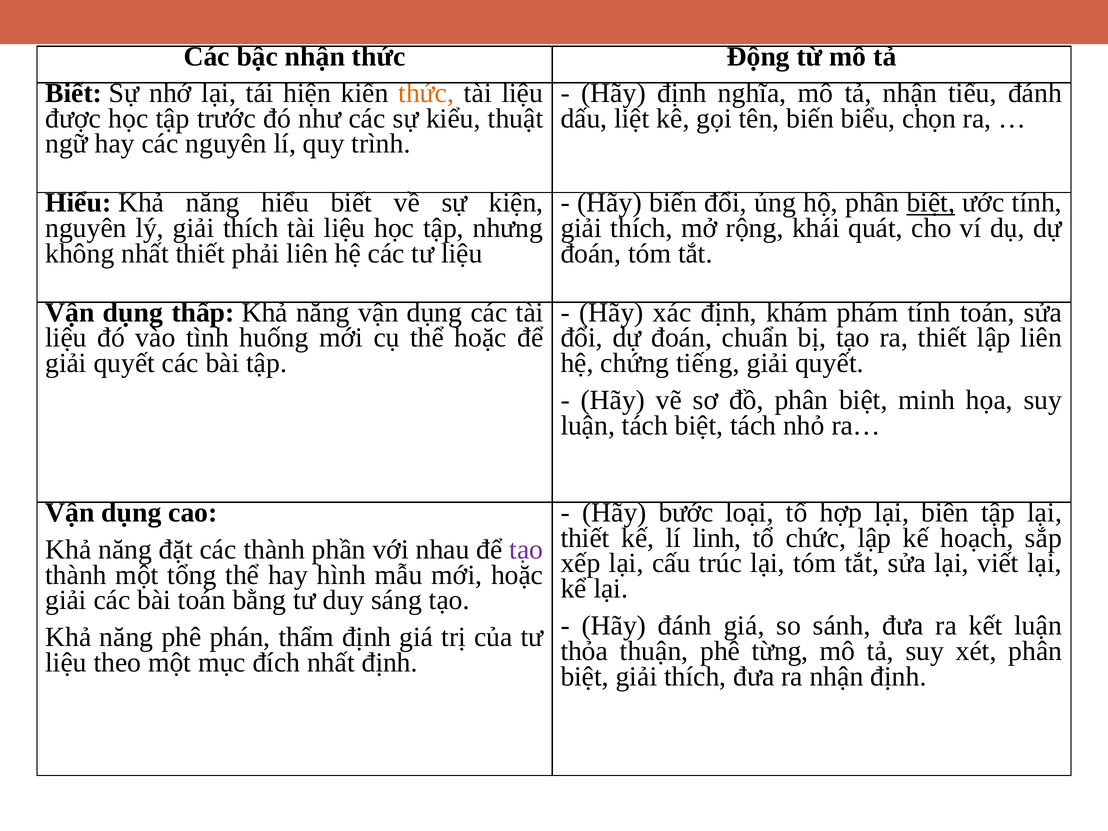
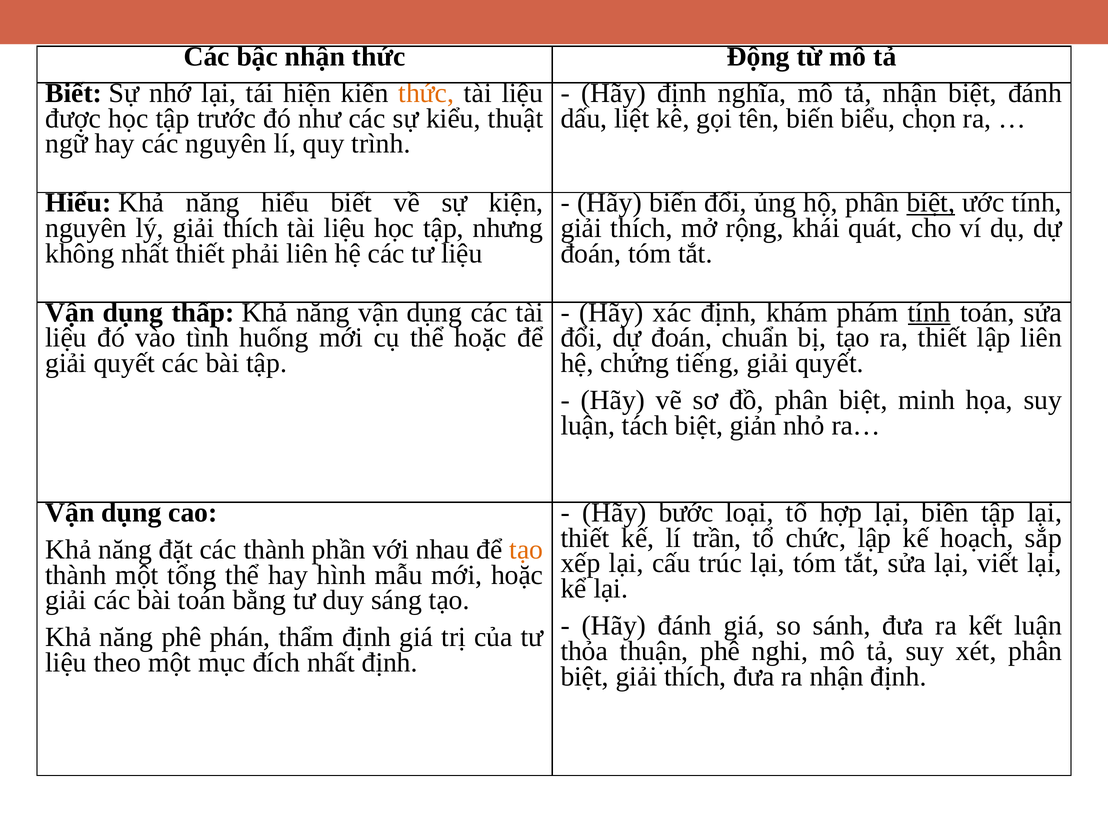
nhận tiểu: tiểu -> biệt
tính at (929, 312) underline: none -> present
biệt tách: tách -> giản
linh: linh -> trần
tạo at (526, 549) colour: purple -> orange
từng: từng -> nghi
